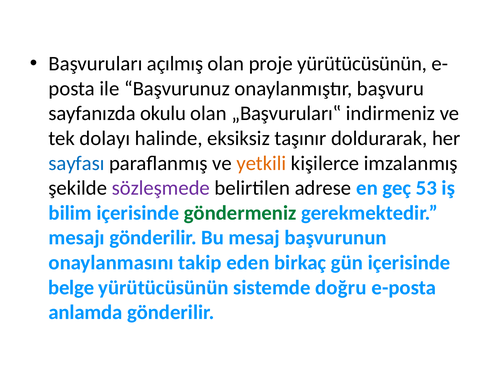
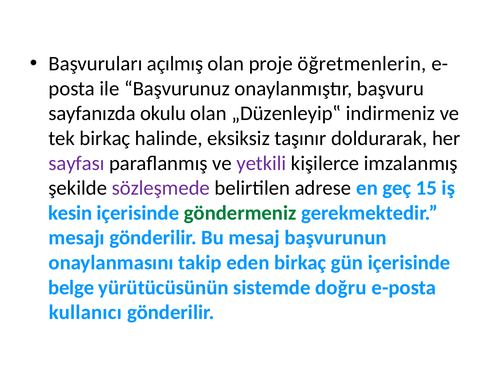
proje yürütücüsünün: yürütücüsünün -> öğretmenlerin
„Başvuruları‟: „Başvuruları‟ -> „Düzenleyip‟
tek dolayı: dolayı -> birkaç
sayfası colour: blue -> purple
yetkili colour: orange -> purple
53: 53 -> 15
bilim: bilim -> kesin
anlamda: anlamda -> kullanıcı
